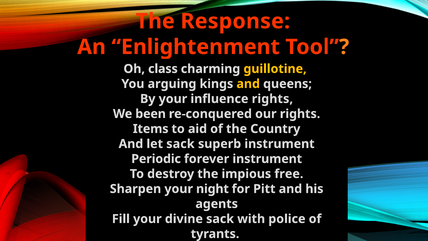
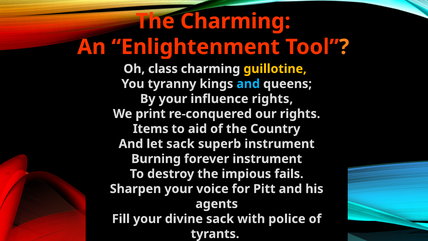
The Response: Response -> Charming
arguing: arguing -> tyranny
and at (248, 84) colour: yellow -> light blue
been: been -> print
Periodic: Periodic -> Burning
free: free -> fails
night: night -> voice
